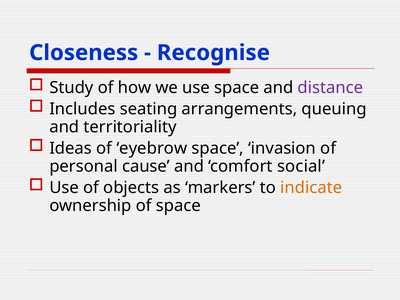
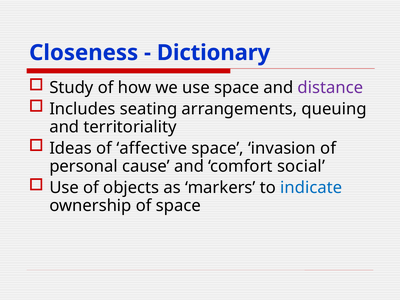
Recognise: Recognise -> Dictionary
eyebrow: eyebrow -> affective
indicate colour: orange -> blue
